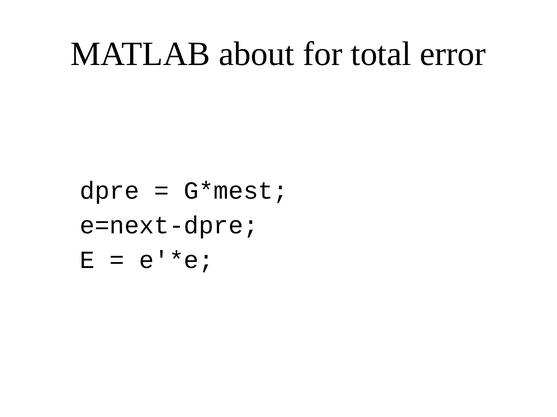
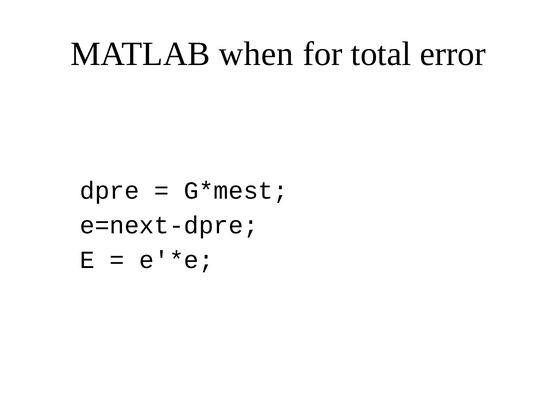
about: about -> when
